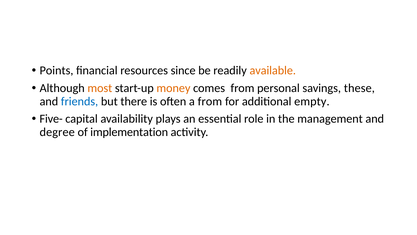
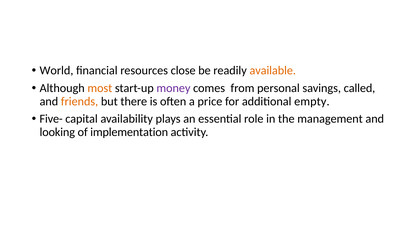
Points: Points -> World
since: since -> close
money colour: orange -> purple
these: these -> called
friends colour: blue -> orange
a from: from -> price
degree: degree -> looking
